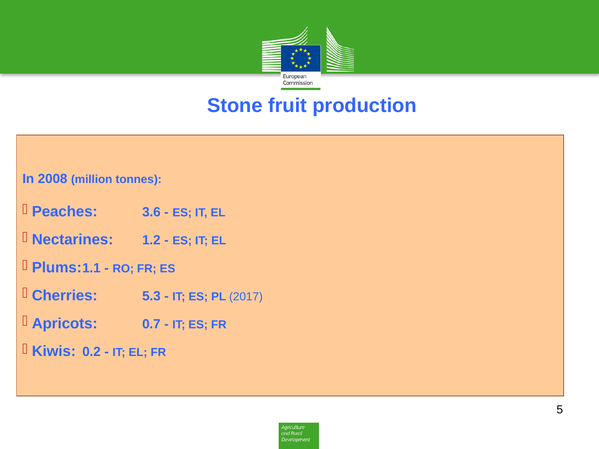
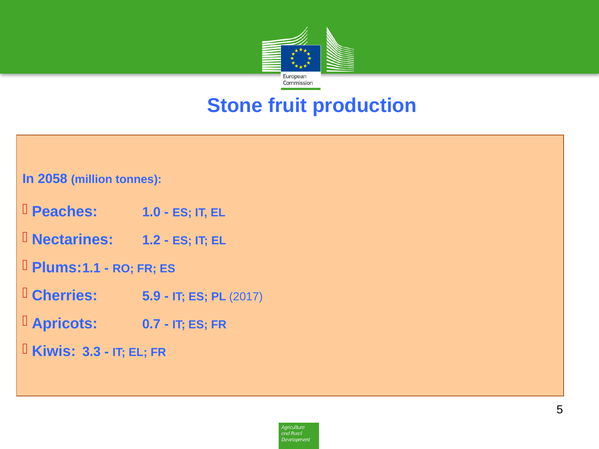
2008: 2008 -> 2058
3.6: 3.6 -> 1.0
5.3: 5.3 -> 5.9
0.2: 0.2 -> 3.3
